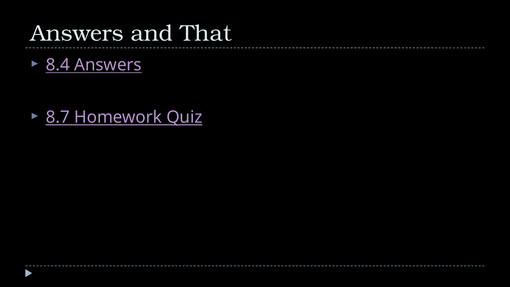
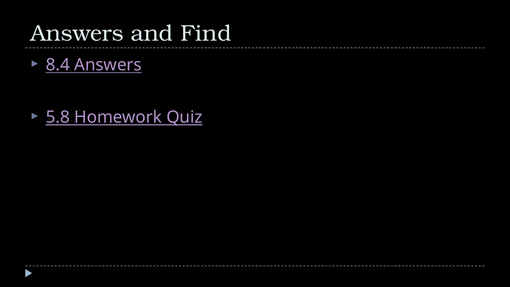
That: That -> Find
8.7: 8.7 -> 5.8
